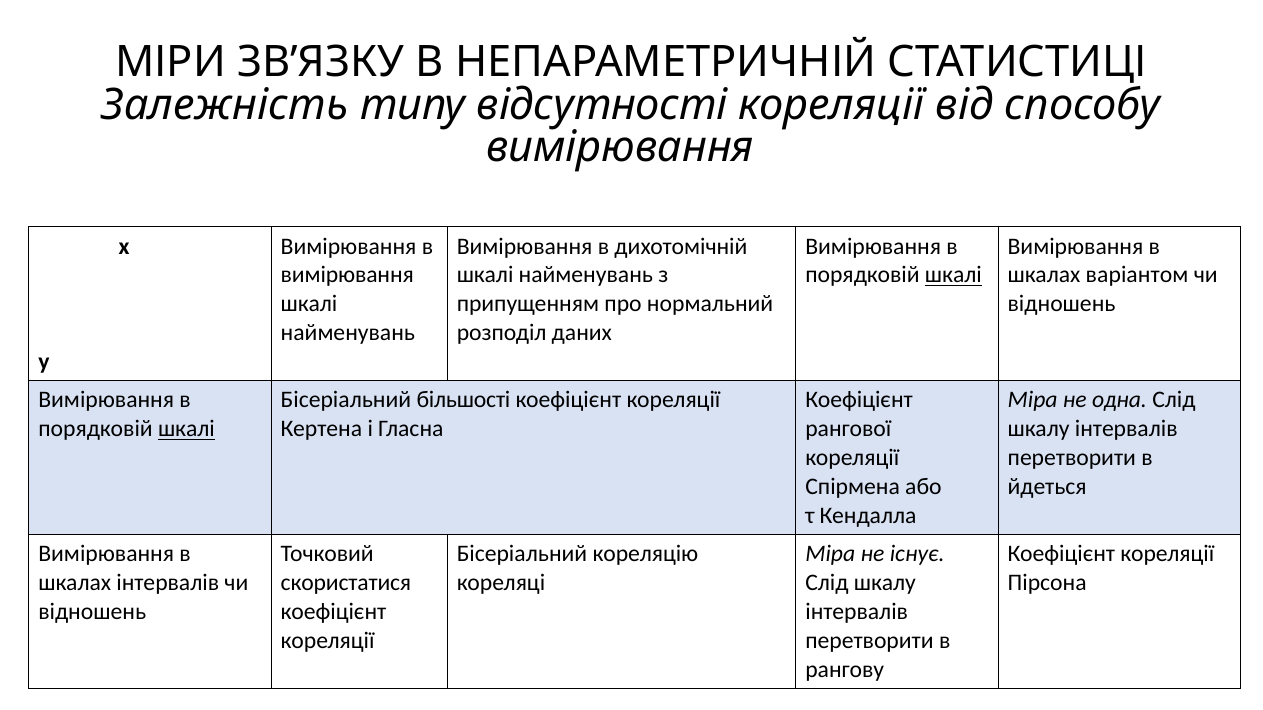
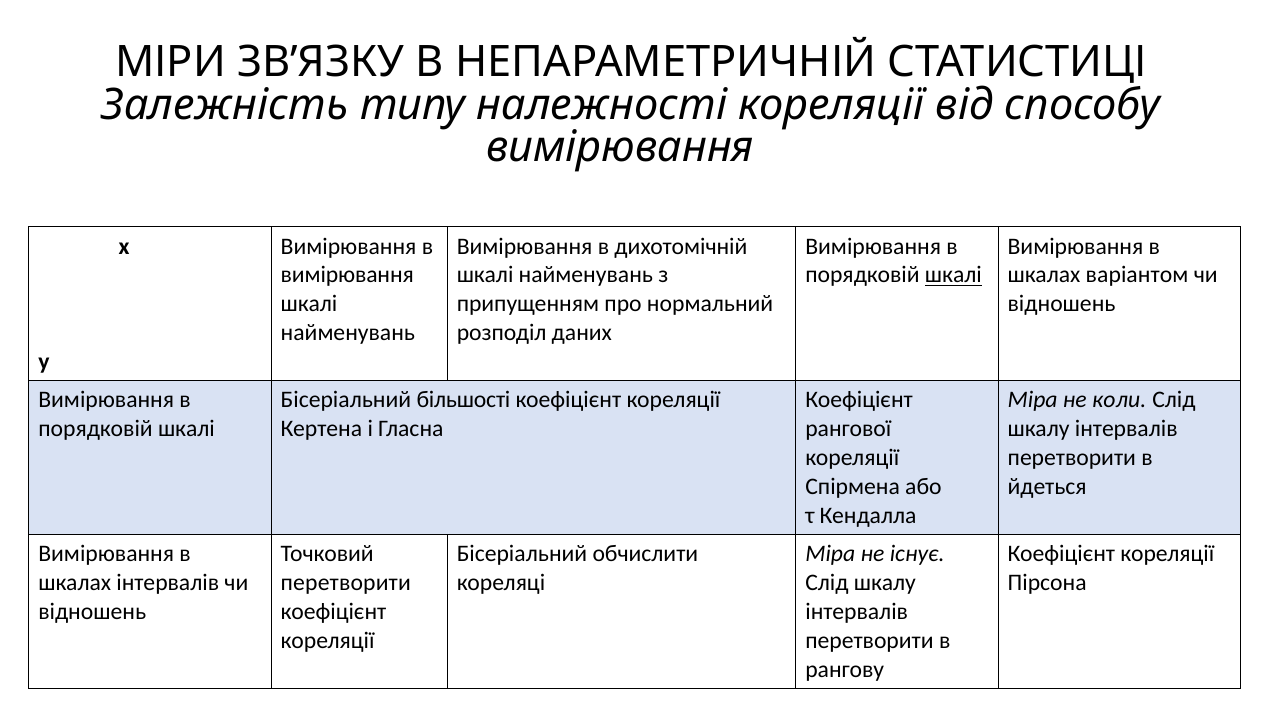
відсутності: відсутності -> належності
одна: одна -> коли
шкалі at (186, 429) underline: present -> none
кореляцію: кореляцію -> обчислити
скористатися at (346, 583): скористатися -> перетворити
